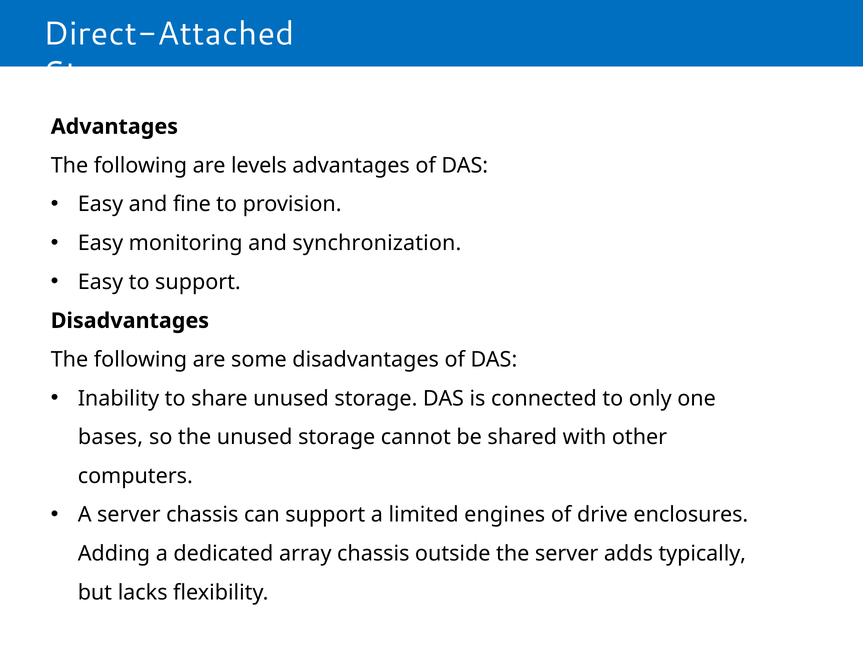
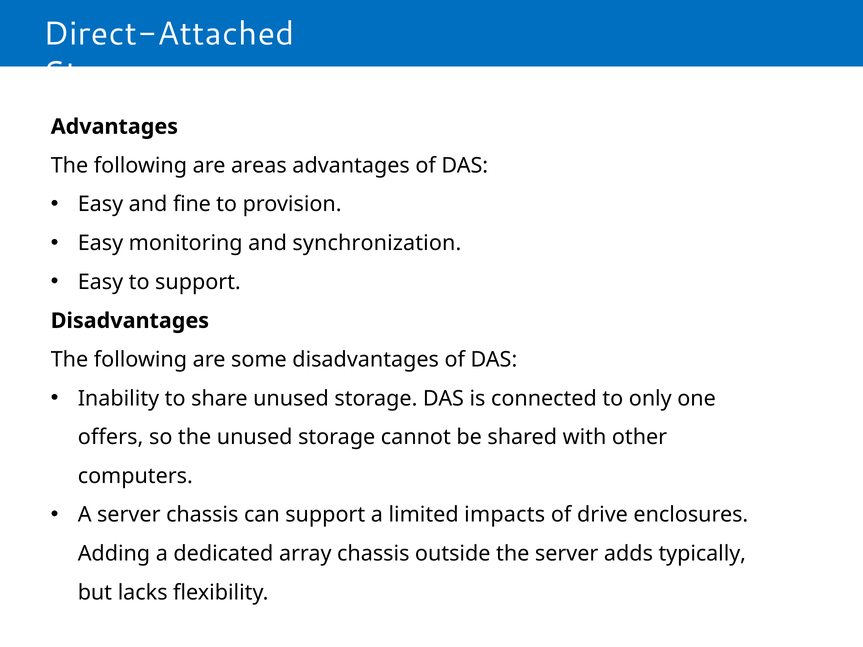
levels: levels -> areas
bases: bases -> offers
engines: engines -> impacts
